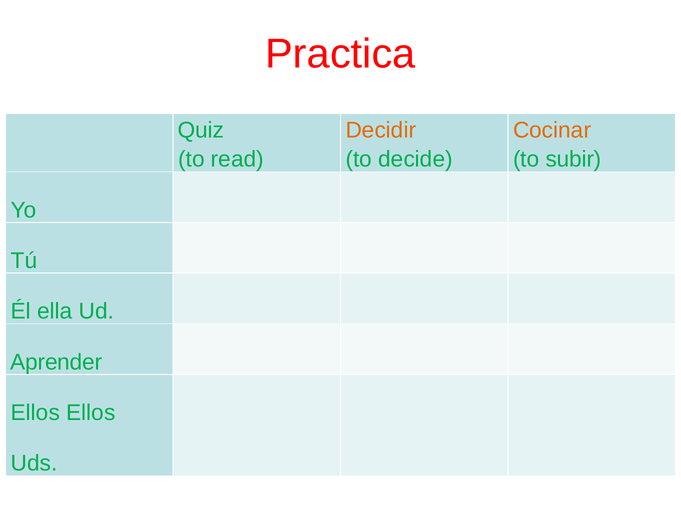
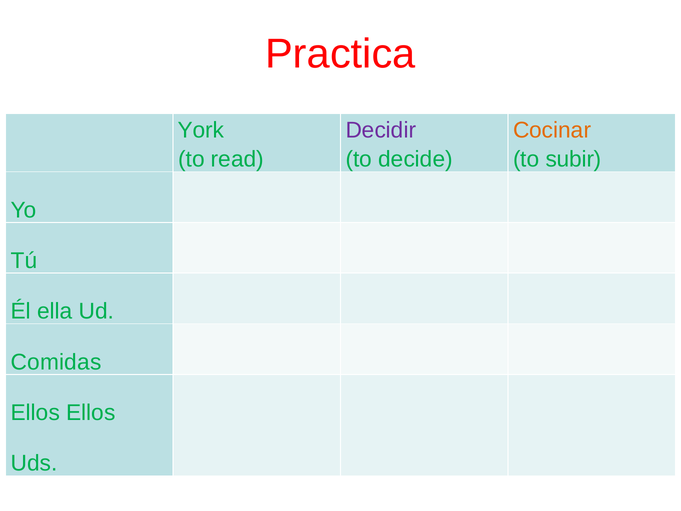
Quiz: Quiz -> York
Decidir colour: orange -> purple
Aprender: Aprender -> Comidas
